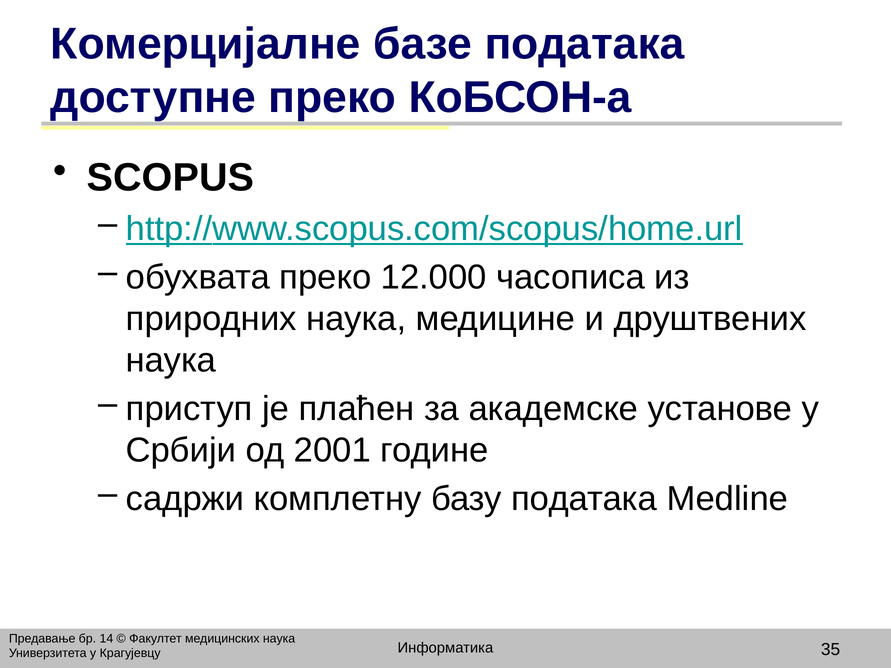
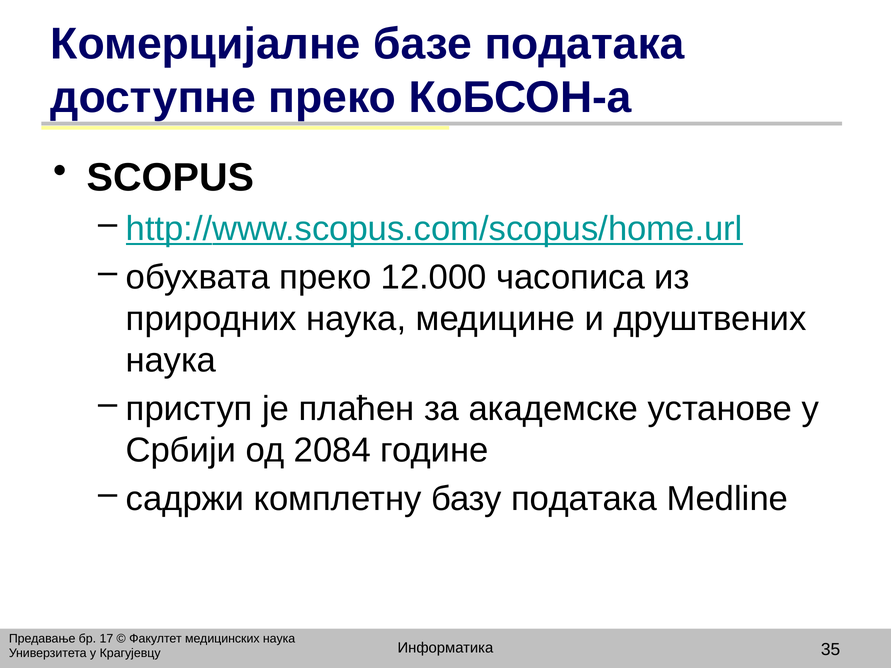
2001: 2001 -> 2084
14: 14 -> 17
